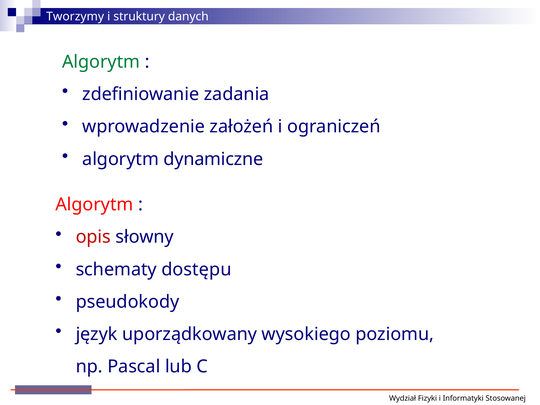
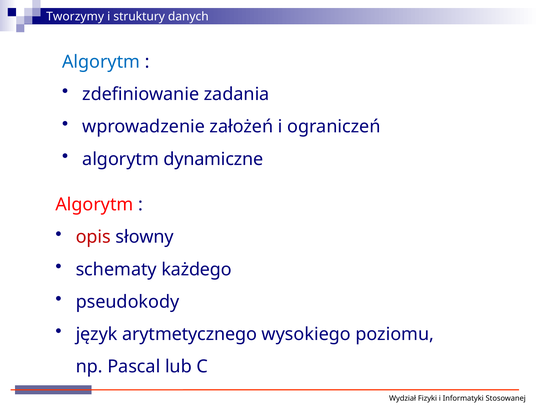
Algorytm at (101, 62) colour: green -> blue
dostępu: dostępu -> każdego
uporządkowany: uporządkowany -> arytmetycznego
